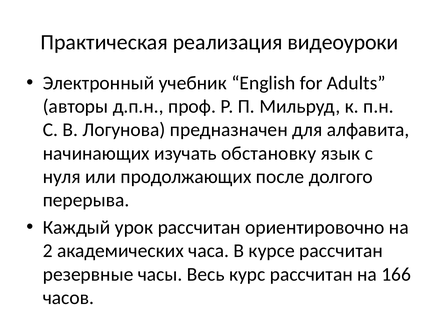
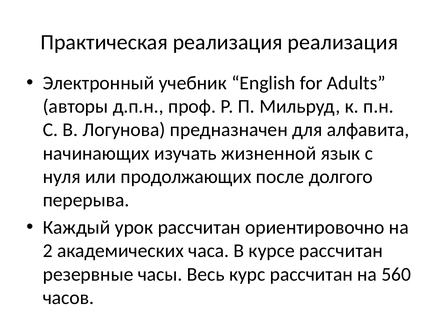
реализация видеоуроки: видеоуроки -> реализация
обстановку: обстановку -> жизненной
166: 166 -> 560
